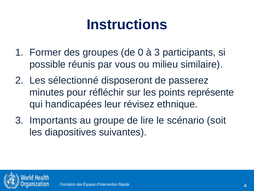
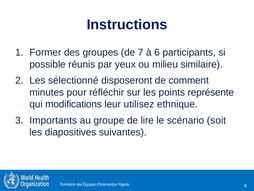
0: 0 -> 7
à 3: 3 -> 6
vous: vous -> yeux
passerez: passerez -> comment
handicapées: handicapées -> modifications
révisez: révisez -> utilisez
